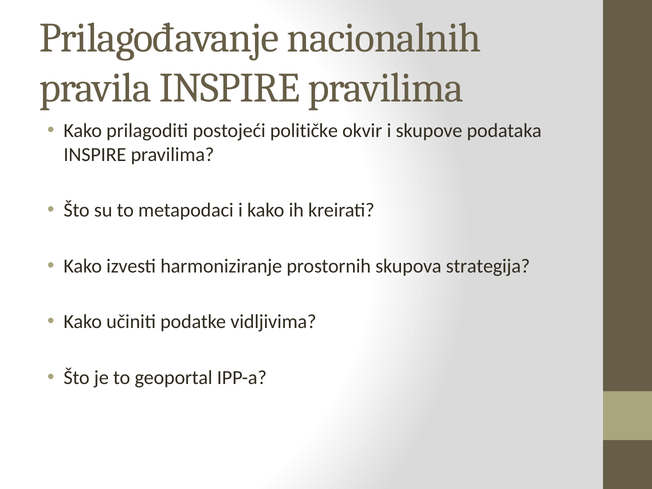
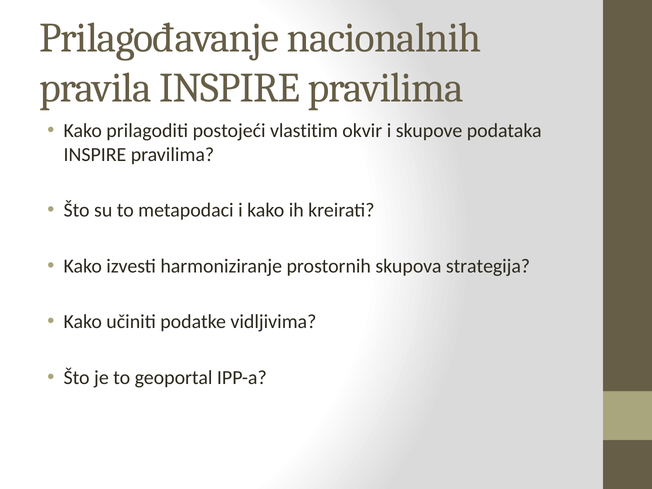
političke: političke -> vlastitim
